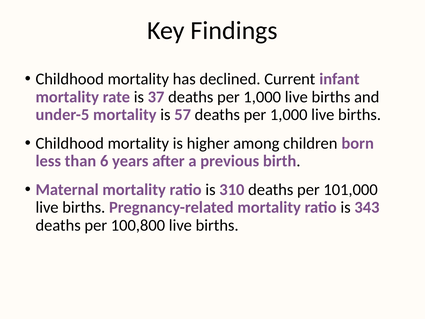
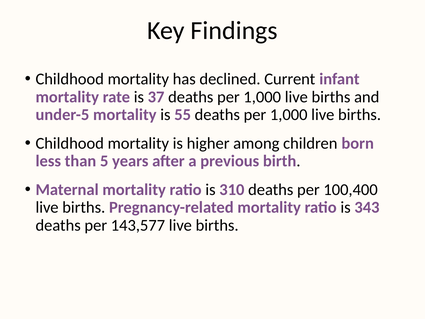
57: 57 -> 55
6: 6 -> 5
101,000: 101,000 -> 100,400
100,800: 100,800 -> 143,577
